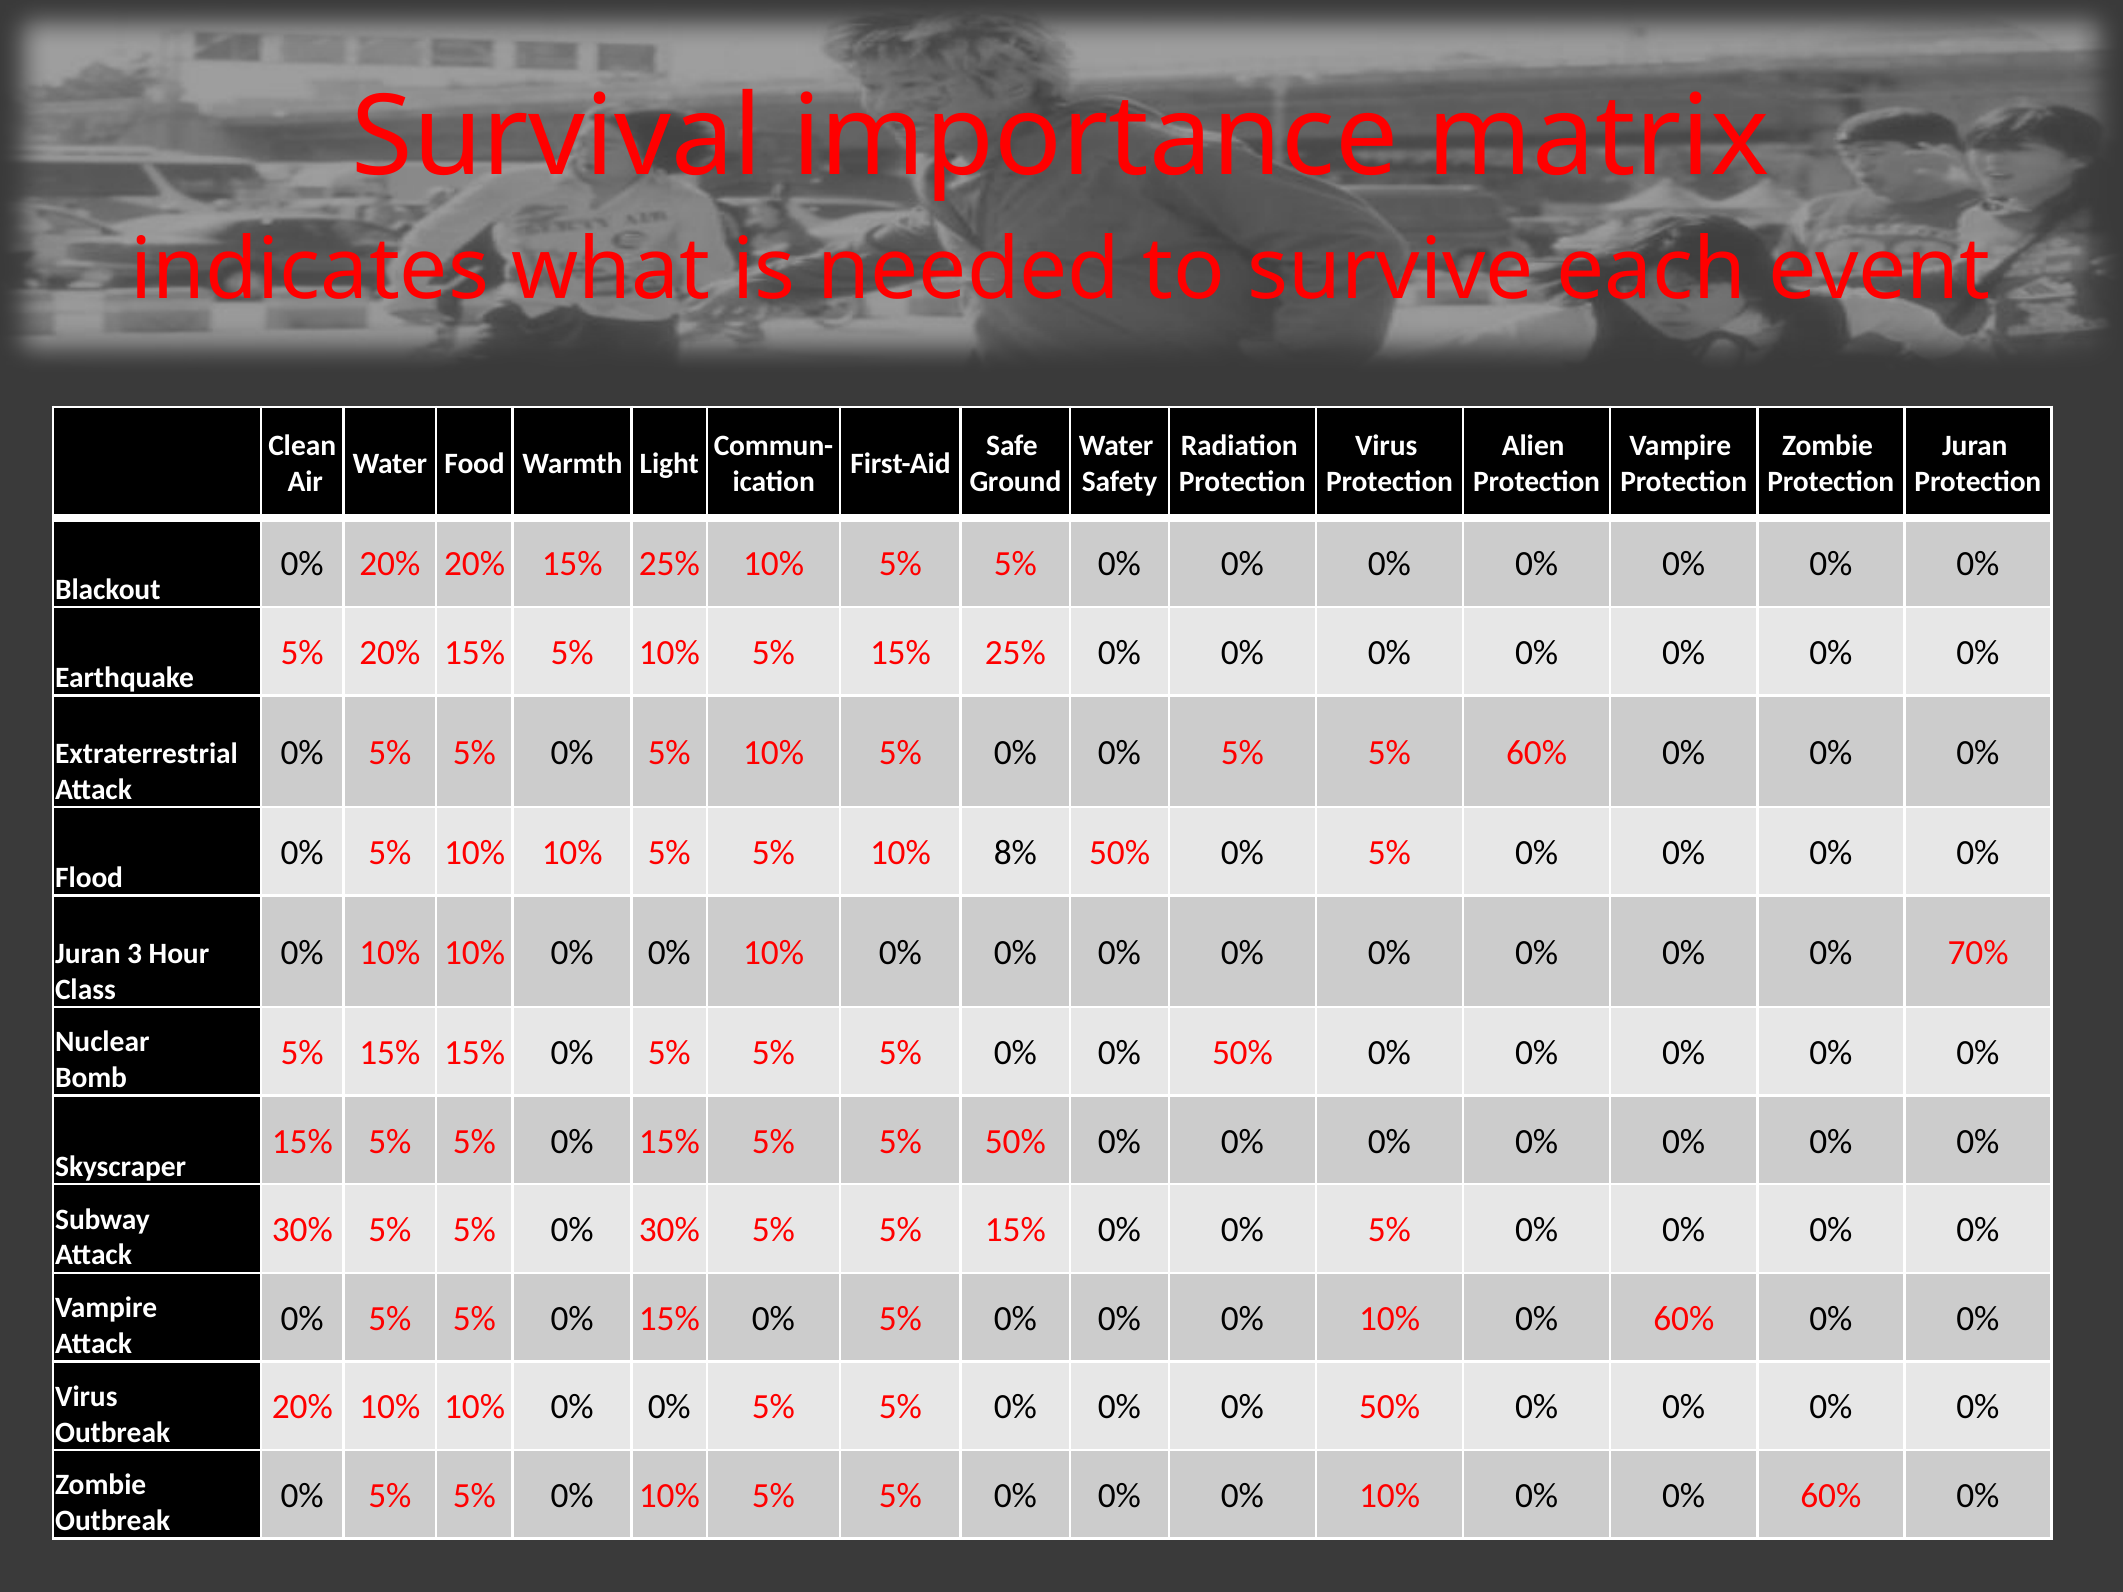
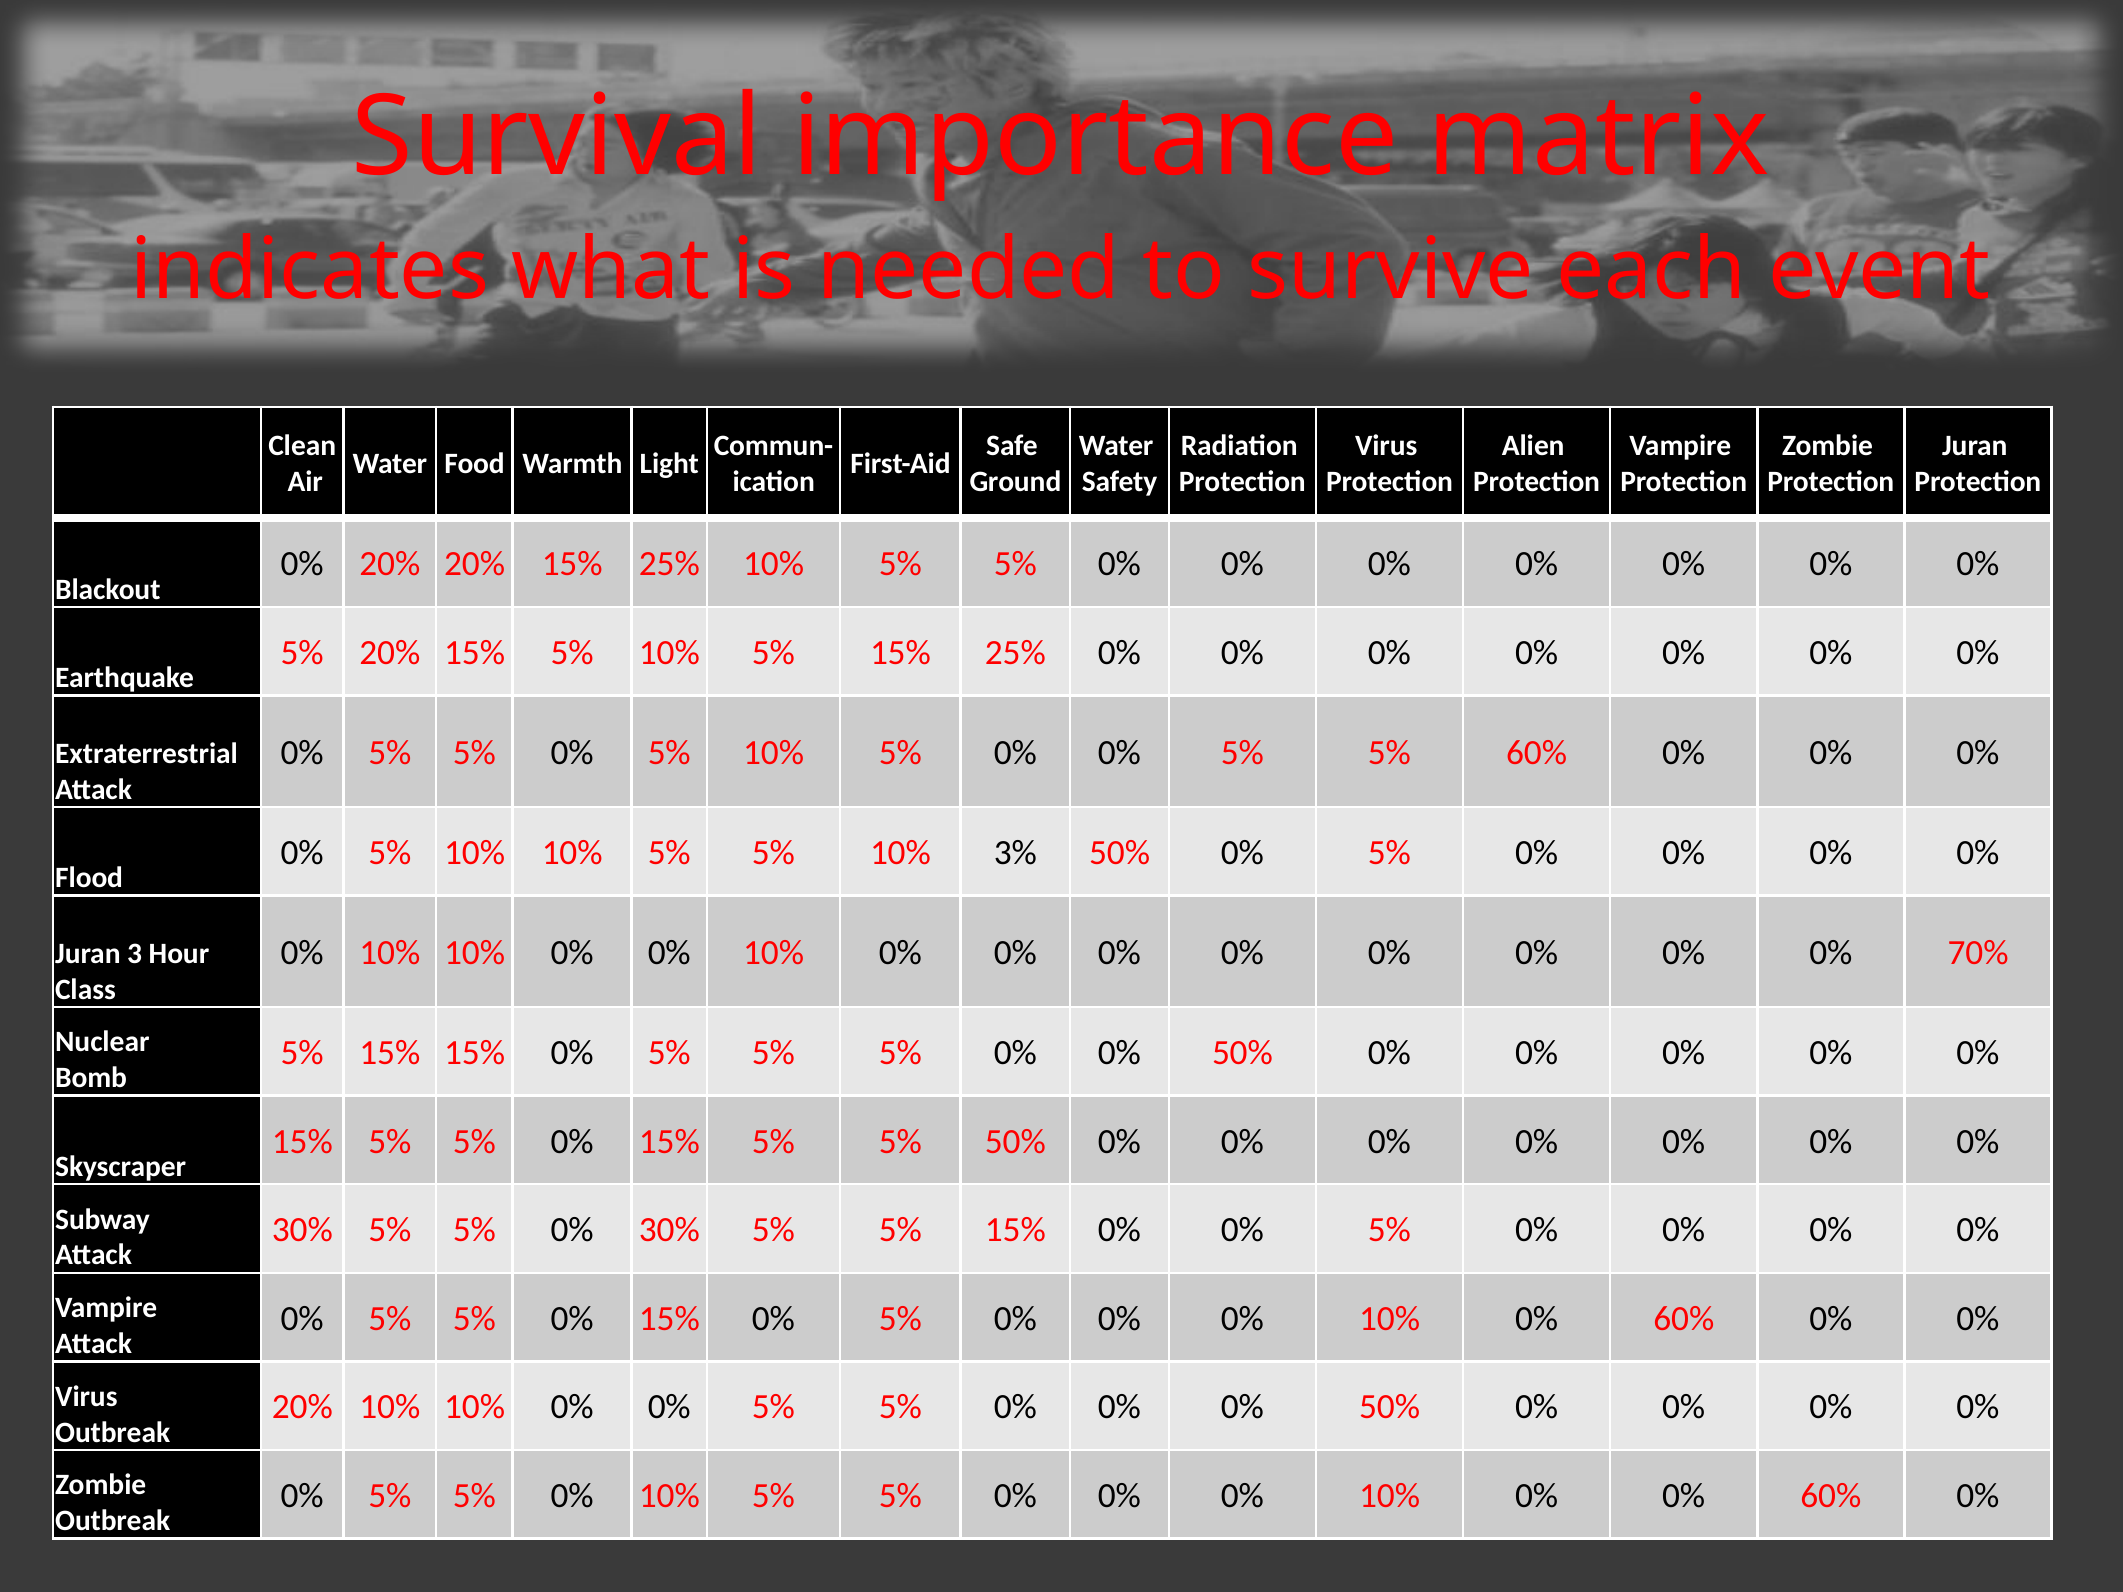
8%: 8% -> 3%
